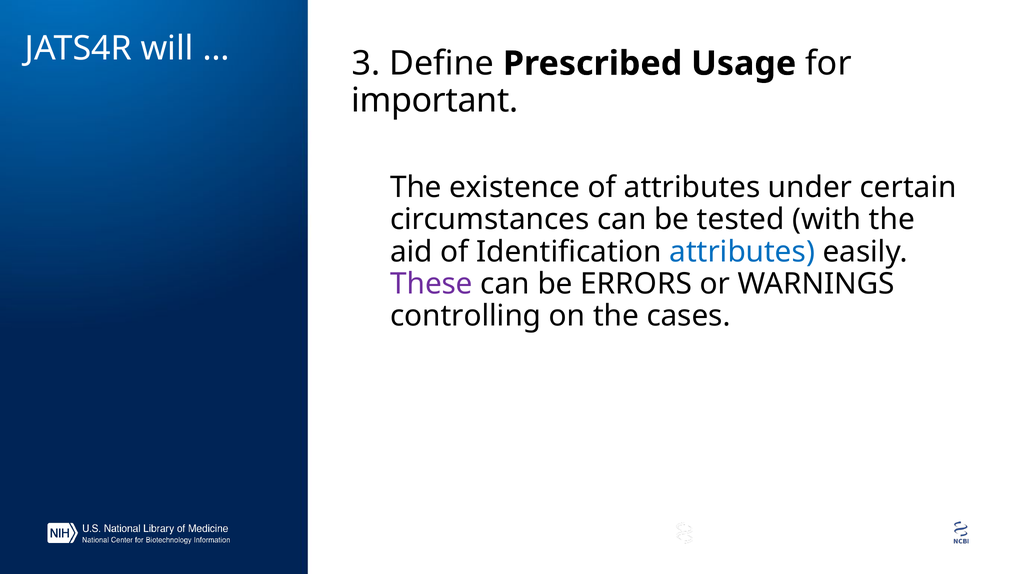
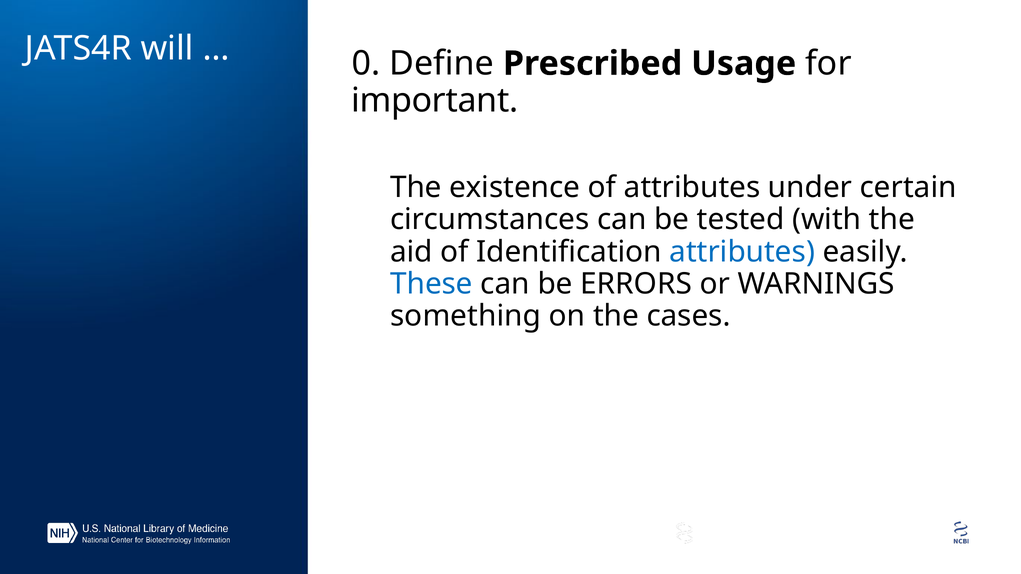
3: 3 -> 0
These colour: purple -> blue
controlling: controlling -> something
